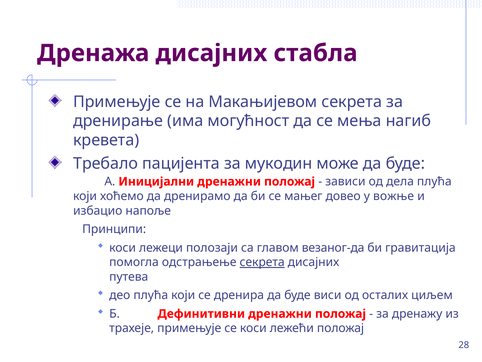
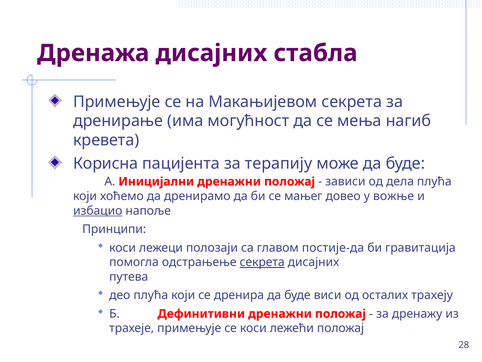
Требало: Требало -> Корисна
мукодин: мукодин -> терапију
избацио underline: none -> present
везаног-да: везаног-да -> постије-да
циљем: циљем -> трахеју
